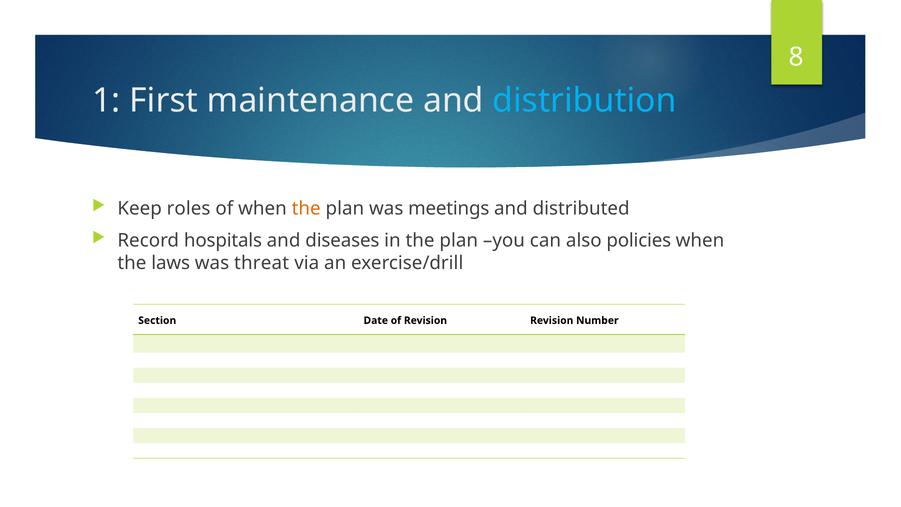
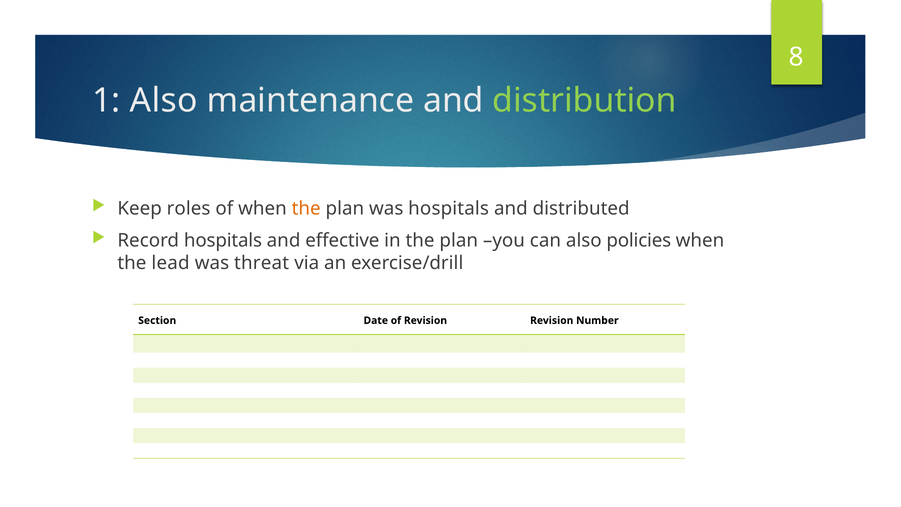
1 First: First -> Also
distribution colour: light blue -> light green
was meetings: meetings -> hospitals
diseases: diseases -> effective
laws: laws -> lead
